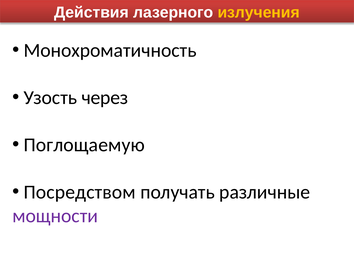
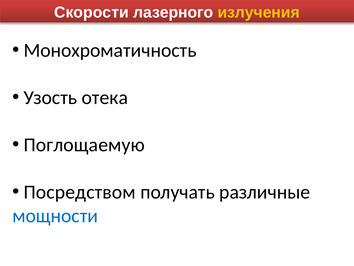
Действия: Действия -> Скорости
через: через -> отека
мощности colour: purple -> blue
